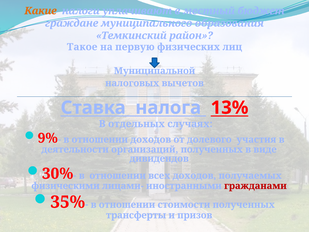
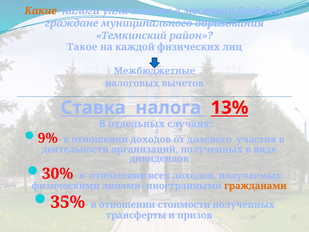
первую: первую -> каждой
Муниципальной: Муниципальной -> Межбюджетные
гражданами colour: red -> orange
